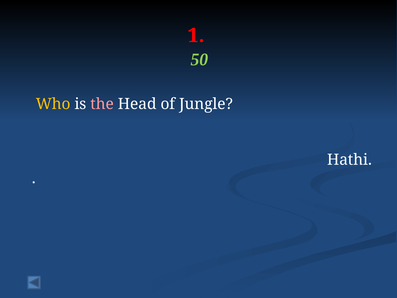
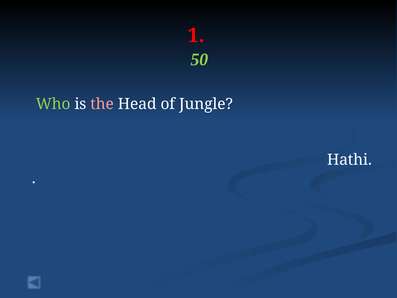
Who colour: yellow -> light green
